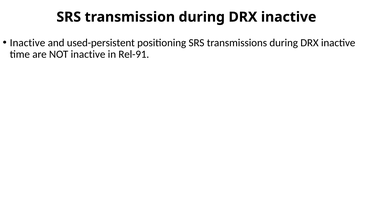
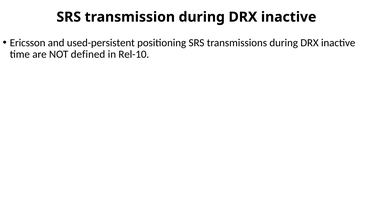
Inactive at (28, 43): Inactive -> Ericsson
NOT inactive: inactive -> defined
Rel-91: Rel-91 -> Rel-10
